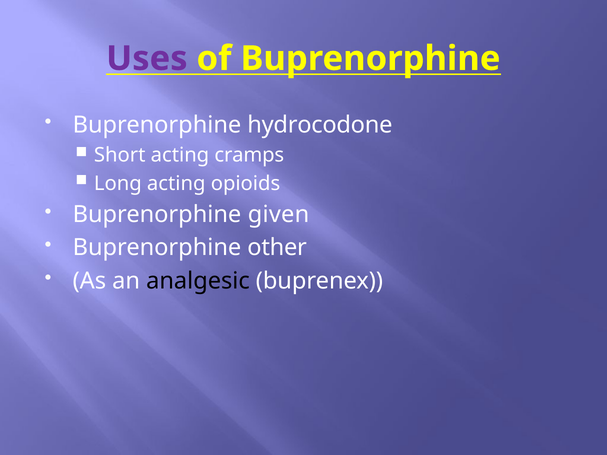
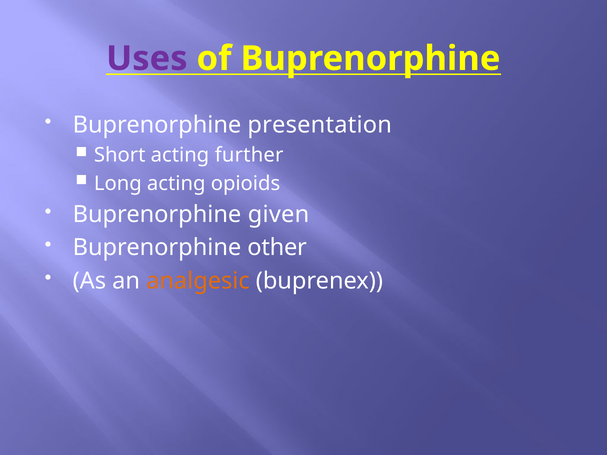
hydrocodone: hydrocodone -> presentation
cramps: cramps -> further
analgesic colour: black -> orange
